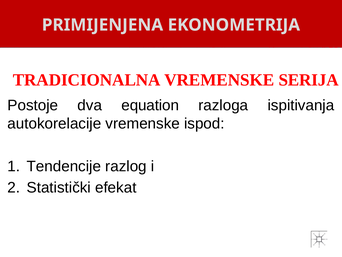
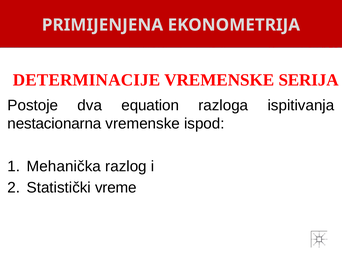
TRADICIONALNA: TRADICIONALNA -> DETERMINACIJE
autokorelacije: autokorelacije -> nestacionarna
Tendencije: Tendencije -> Mehanička
efekat: efekat -> vreme
